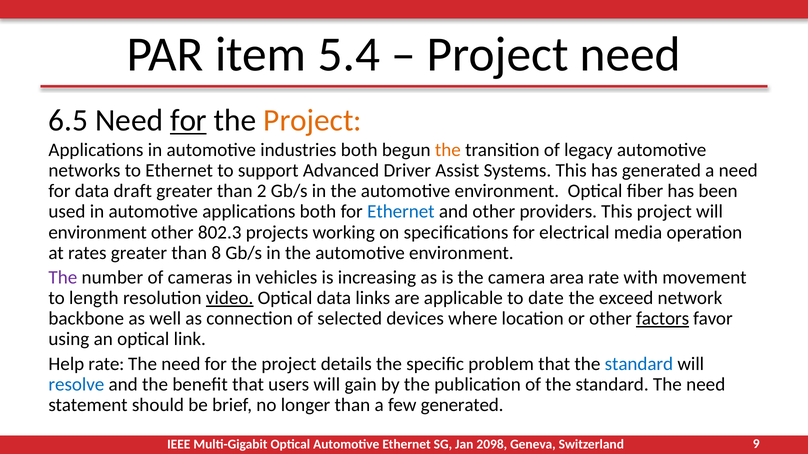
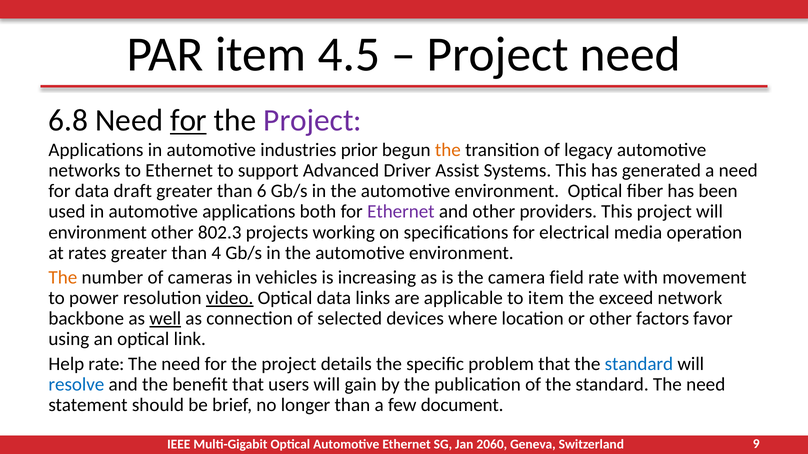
5.4: 5.4 -> 4.5
6.5: 6.5 -> 6.8
Project at (313, 120) colour: orange -> purple
industries both: both -> prior
2: 2 -> 6
Ethernet at (401, 212) colour: blue -> purple
8: 8 -> 4
The at (63, 278) colour: purple -> orange
area: area -> field
length: length -> power
to date: date -> item
well underline: none -> present
factors underline: present -> none
few generated: generated -> document
2098: 2098 -> 2060
